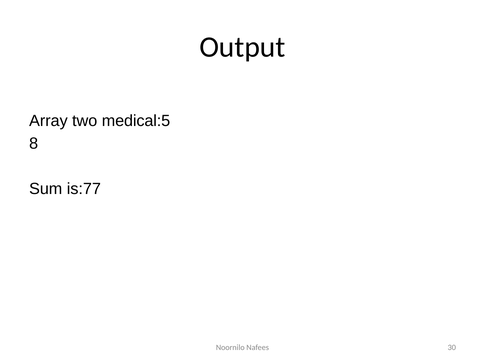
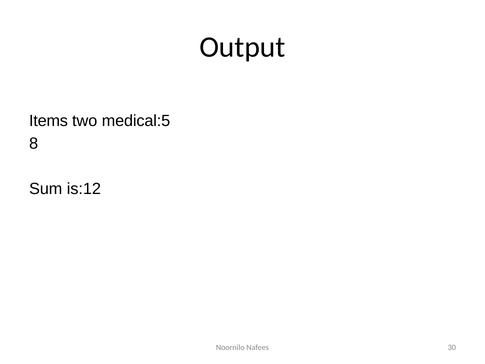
Array: Array -> Items
is:77: is:77 -> is:12
